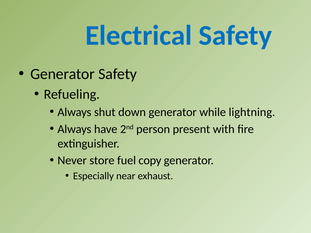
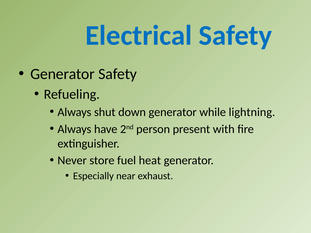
copy: copy -> heat
